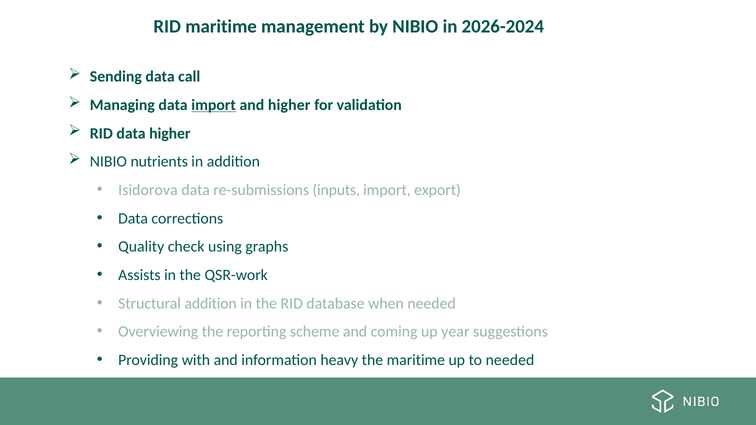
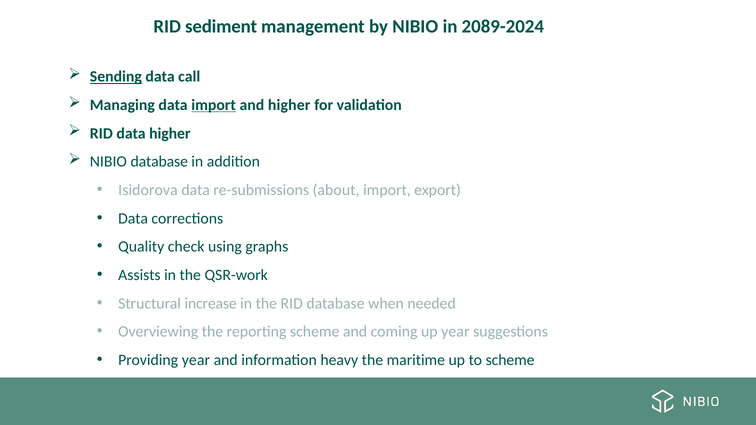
RID maritime: maritime -> sediment
2026-2024: 2026-2024 -> 2089-2024
Sending underline: none -> present
NIBIO nutrients: nutrients -> database
inputs: inputs -> about
Structural addition: addition -> increase
Providing with: with -> year
to needed: needed -> scheme
